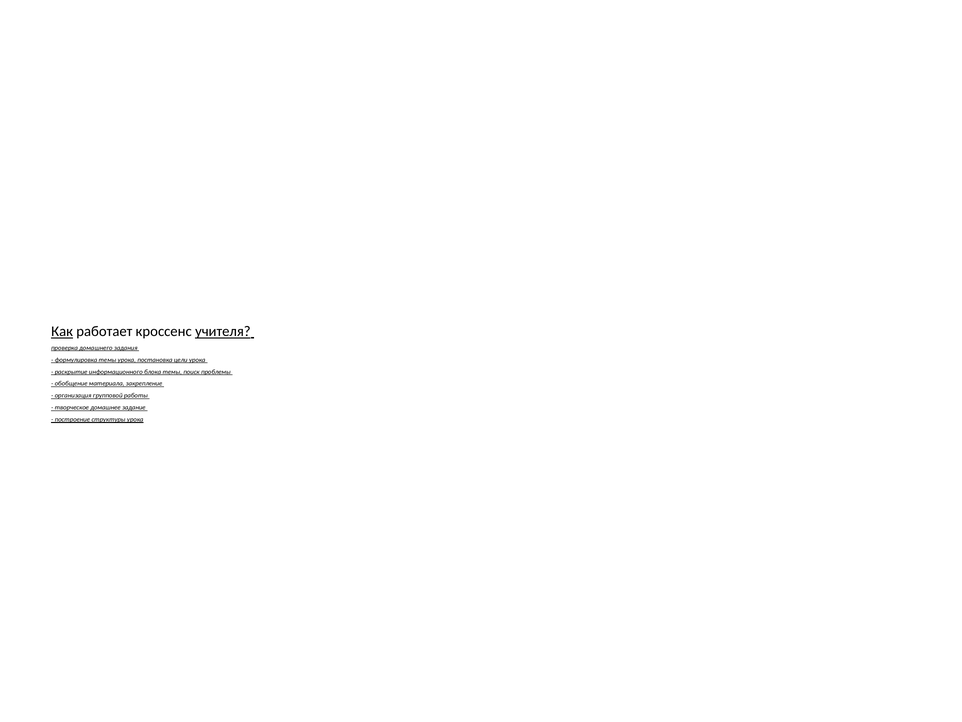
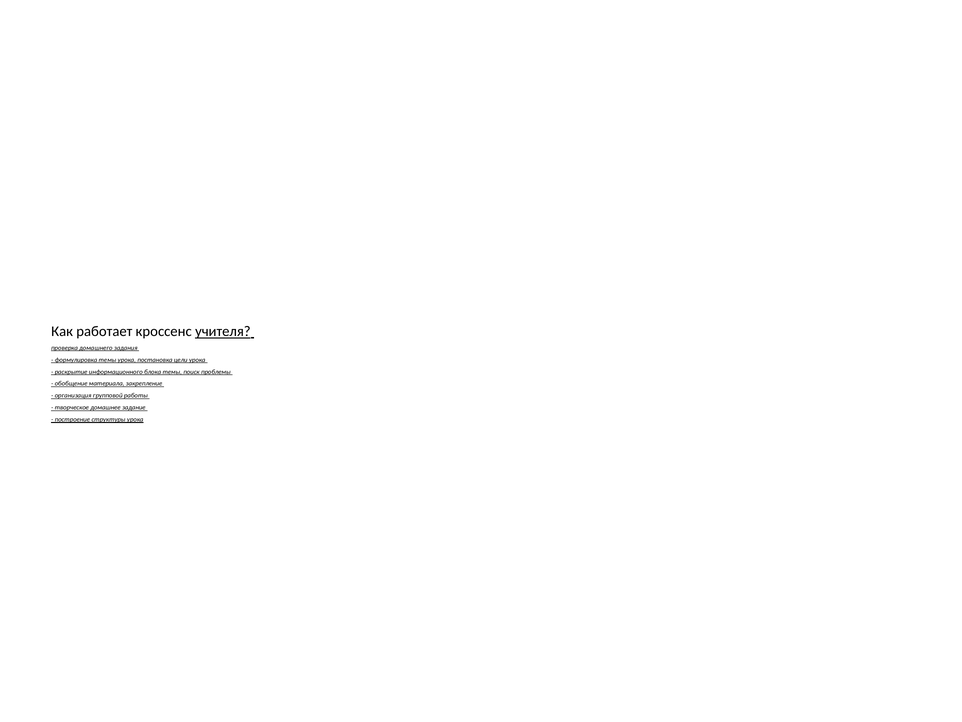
Как underline: present -> none
